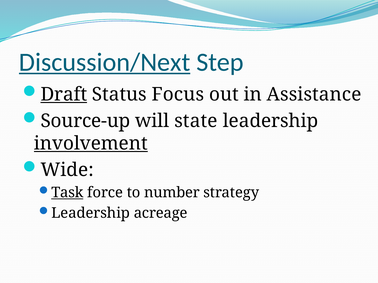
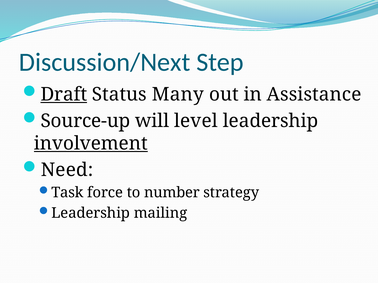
Discussion/Next underline: present -> none
Focus: Focus -> Many
state: state -> level
Wide: Wide -> Need
Task underline: present -> none
acreage: acreage -> mailing
